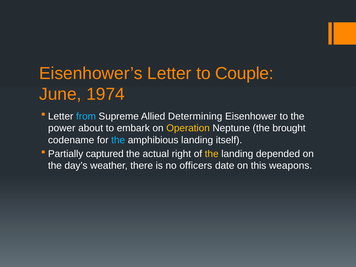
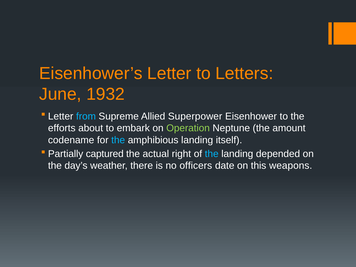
Couple: Couple -> Letters
1974: 1974 -> 1932
Determining: Determining -> Superpower
power: power -> efforts
Operation colour: yellow -> light green
brought: brought -> amount
the at (212, 154) colour: yellow -> light blue
